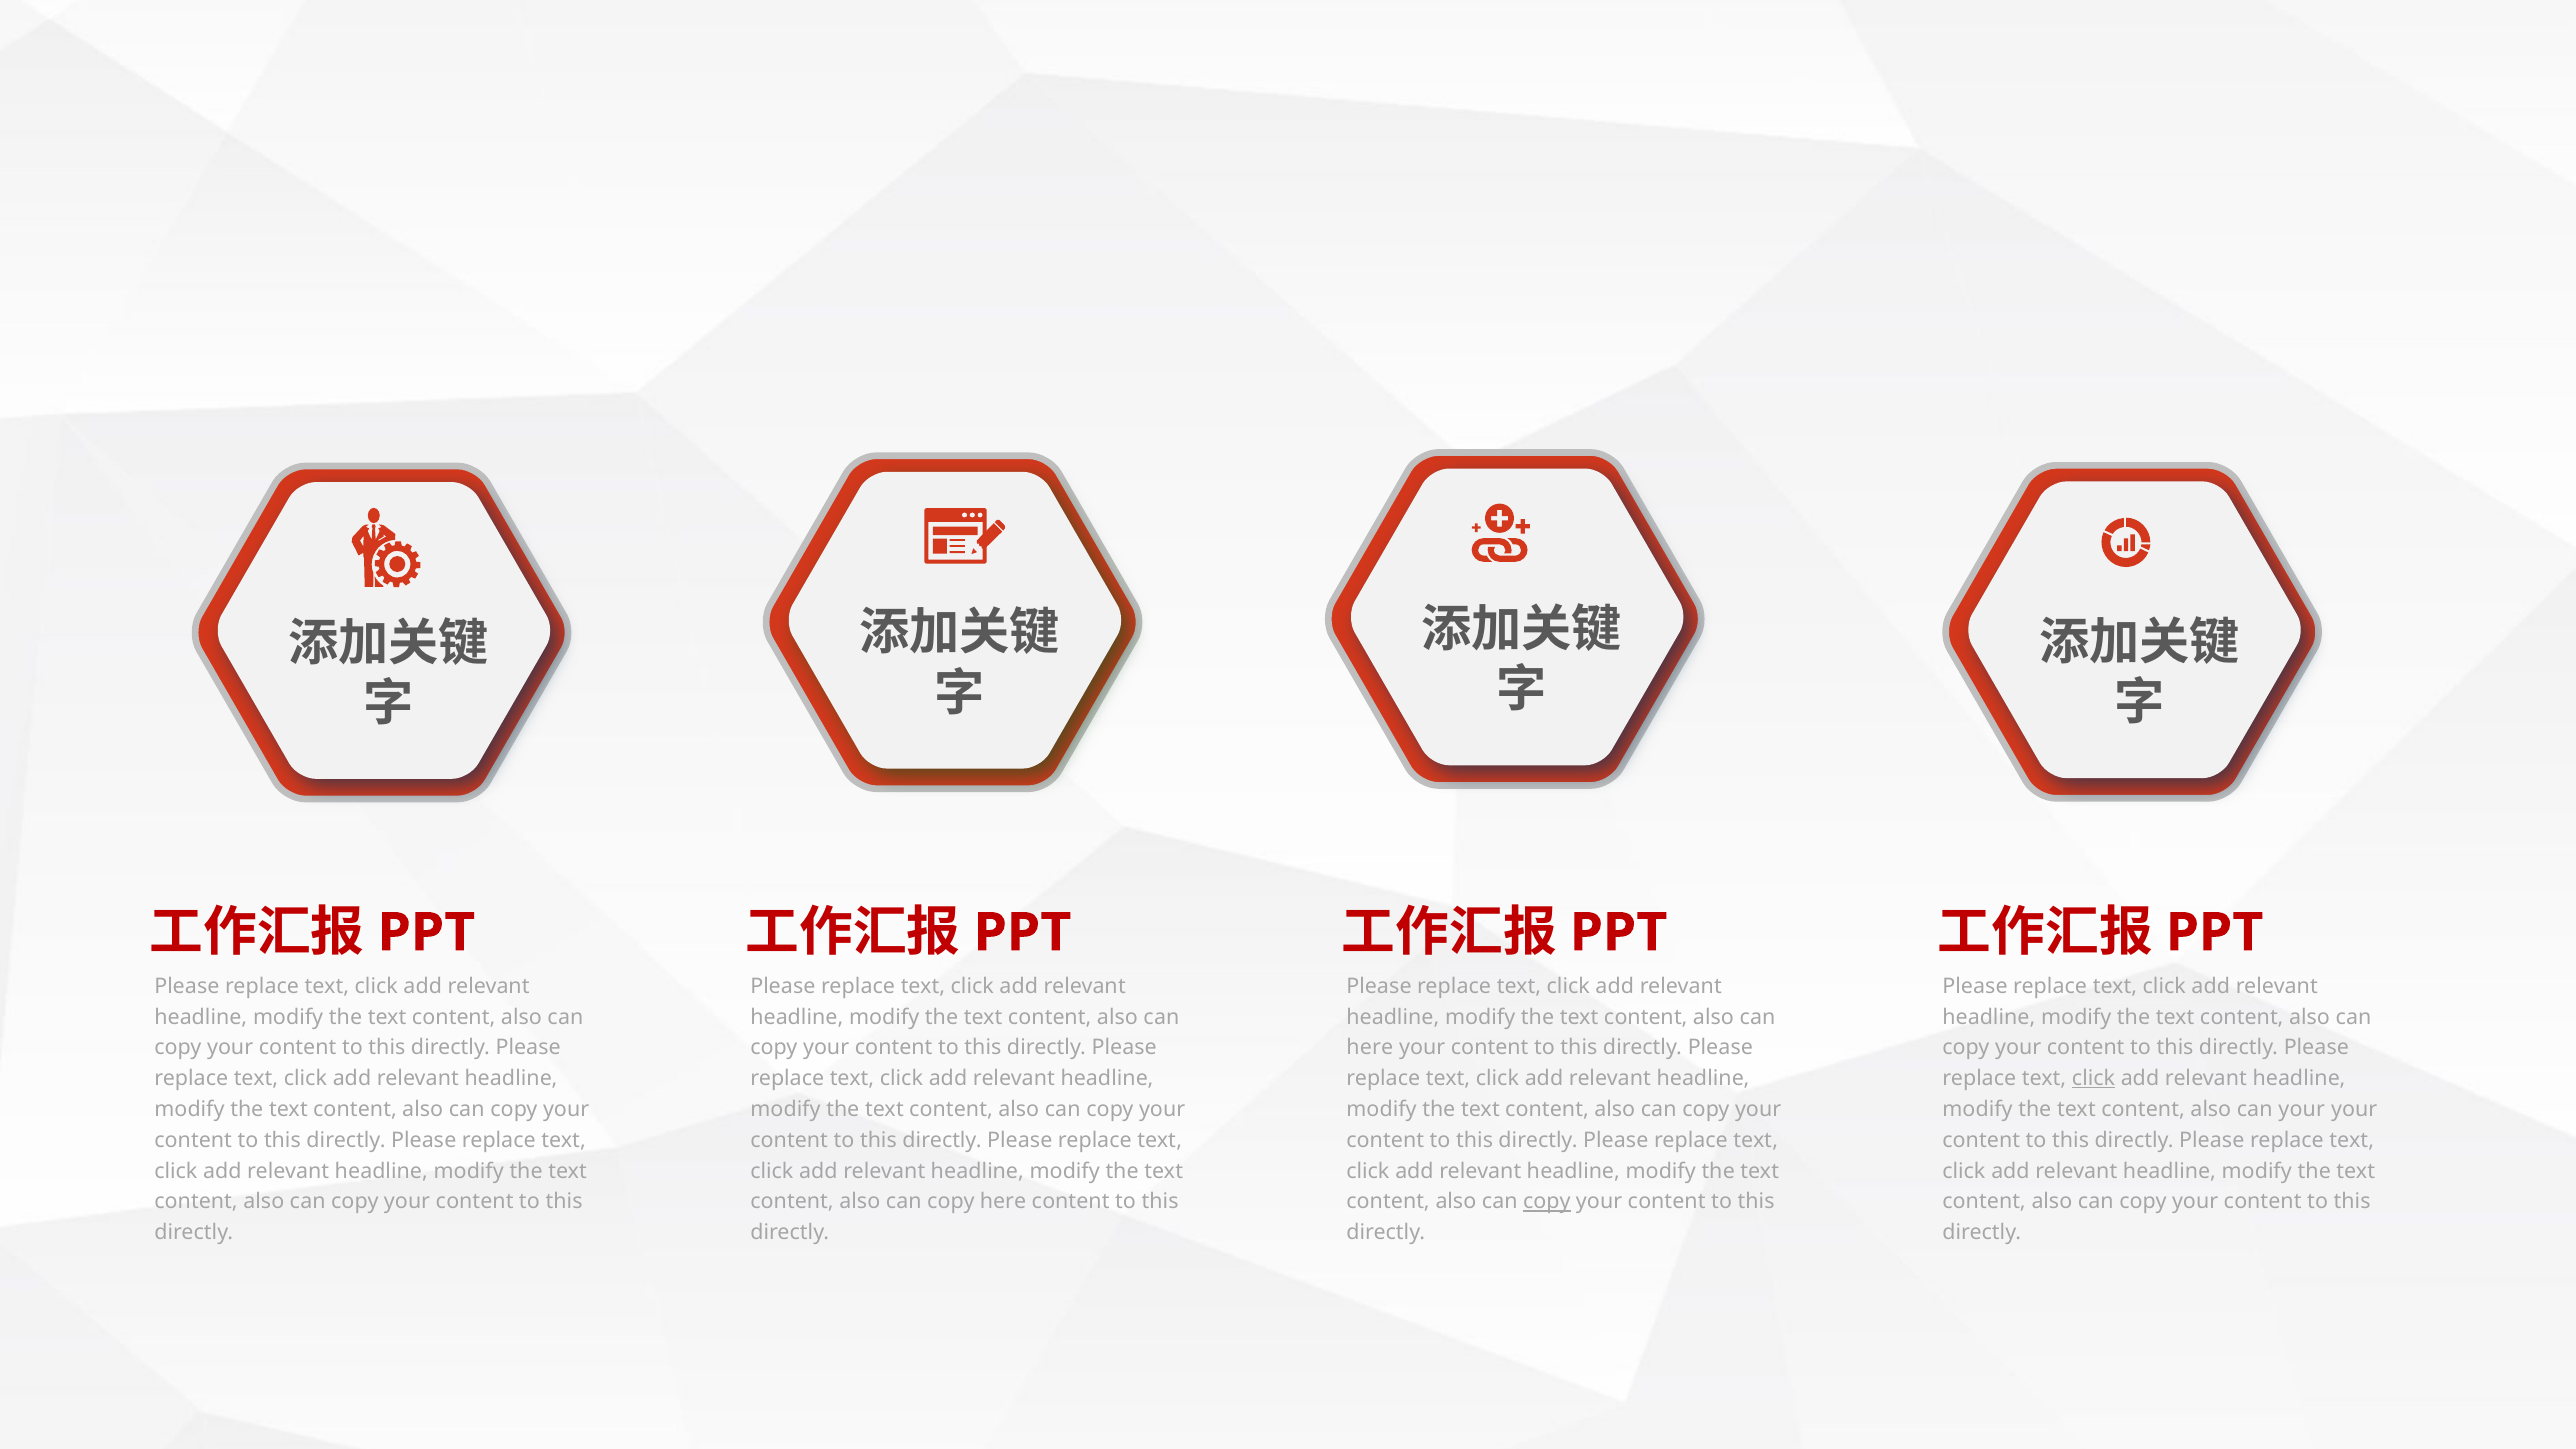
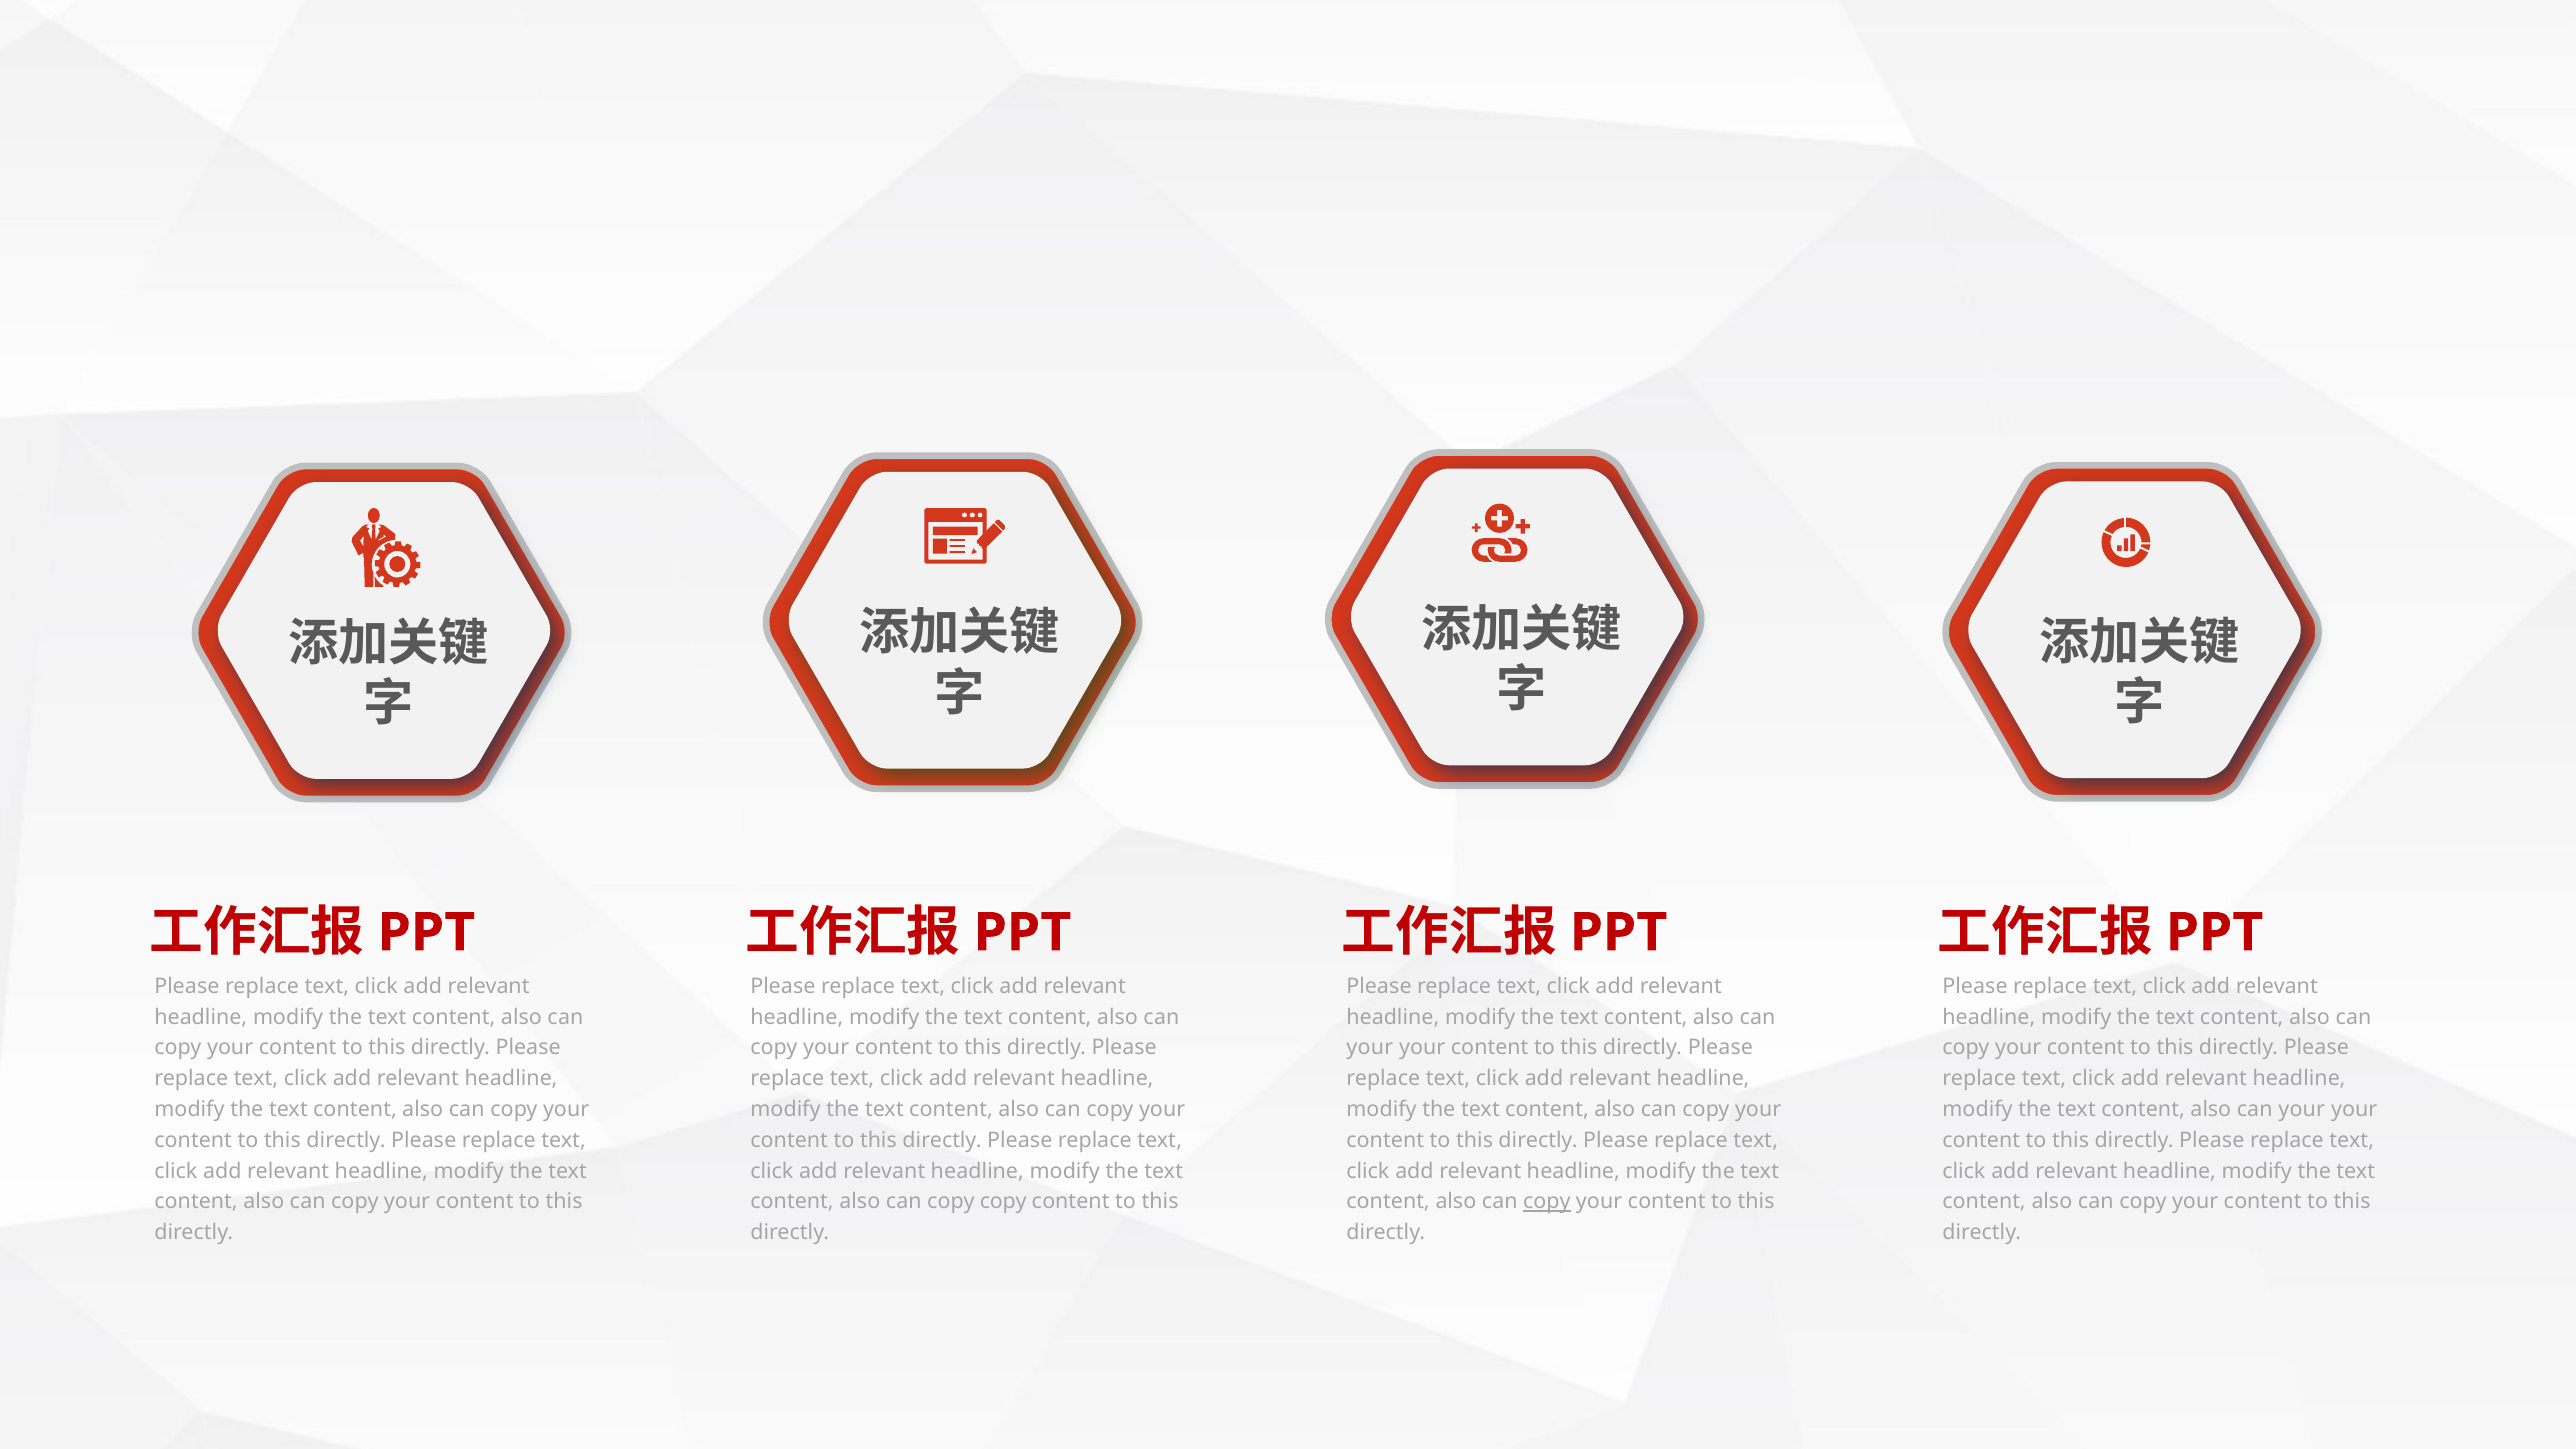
here at (1370, 1048): here -> your
click at (2094, 1079) underline: present -> none
copy here: here -> copy
